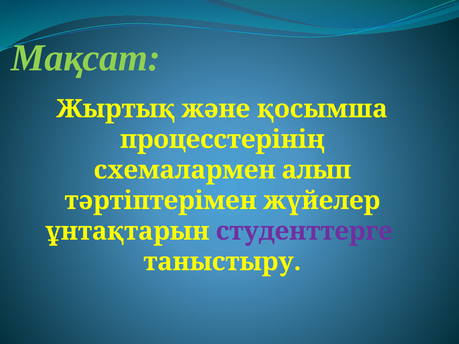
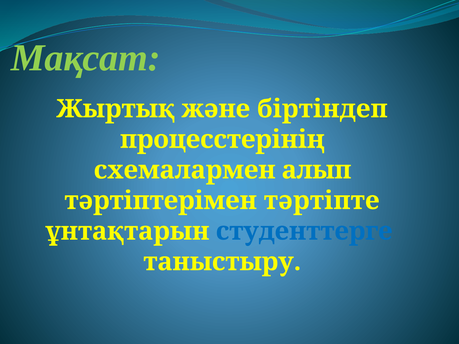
қосымша: қосымша -> бiртiндеп
жүйелер: жүйелер -> тәртiпте
студенттерге colour: purple -> blue
